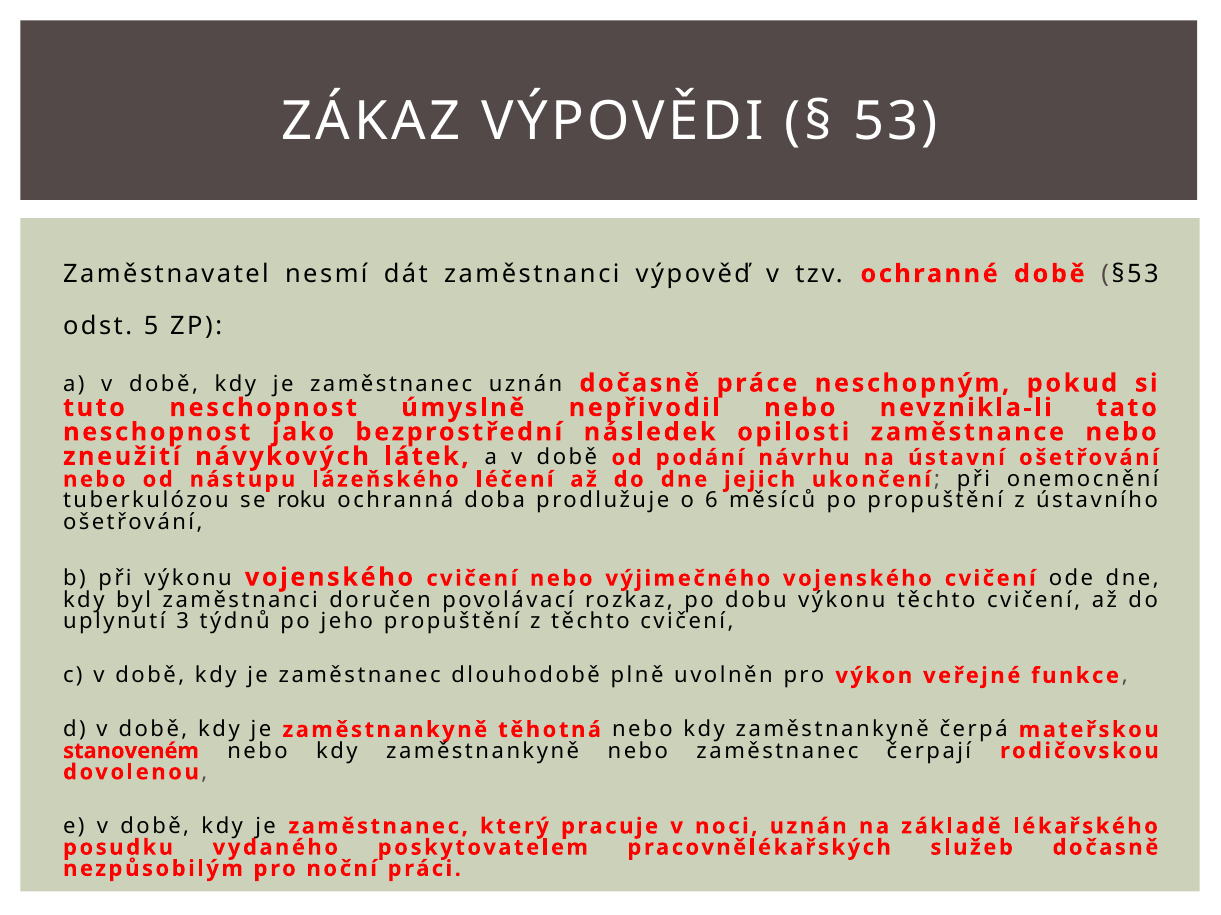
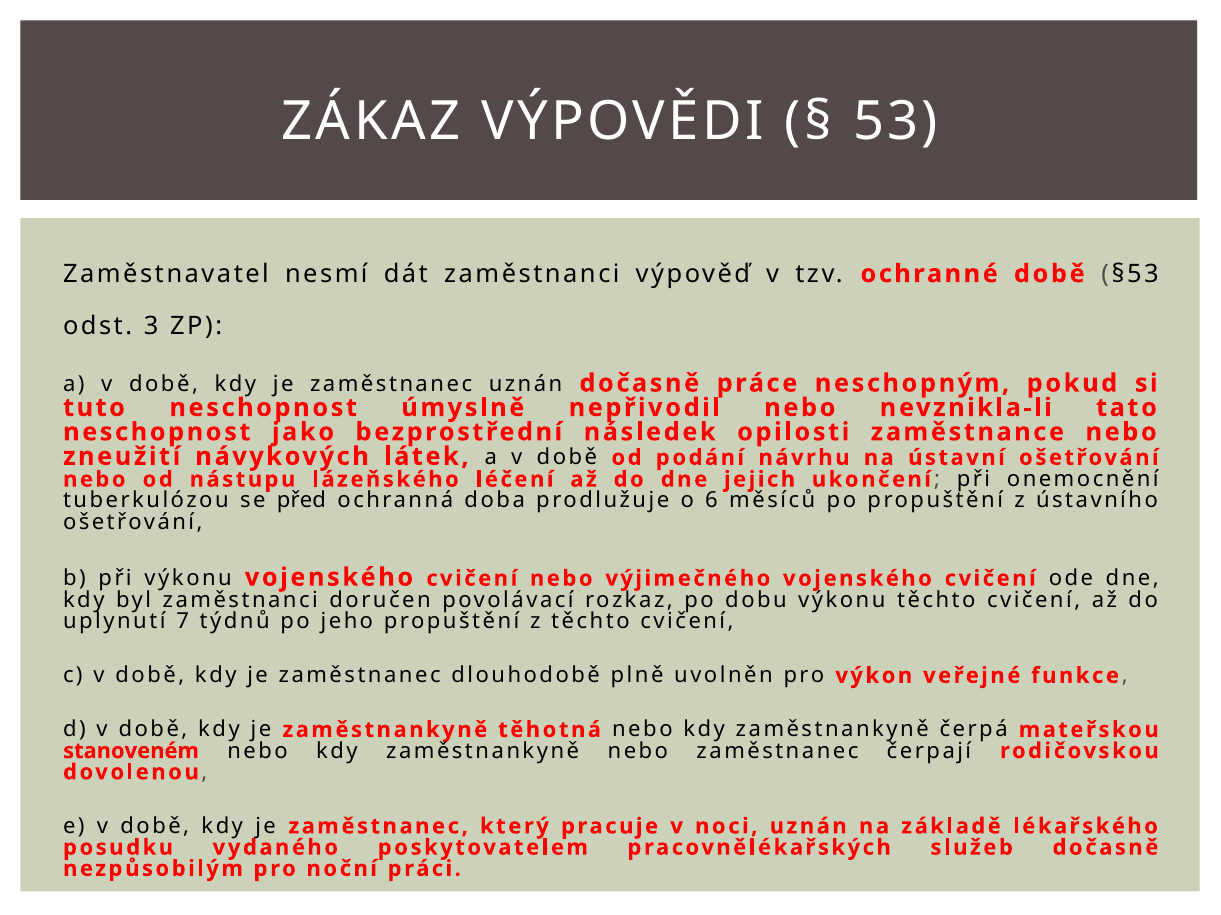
5: 5 -> 3
roku: roku -> před
3: 3 -> 7
